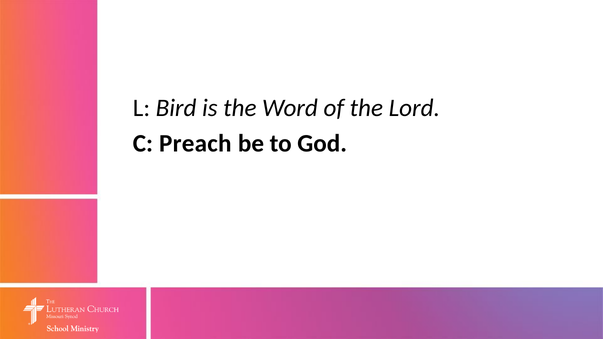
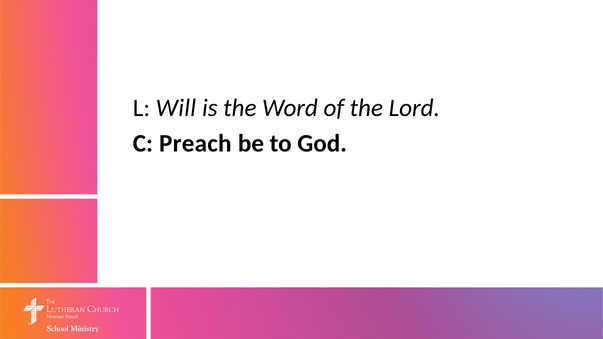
Bird: Bird -> Will
